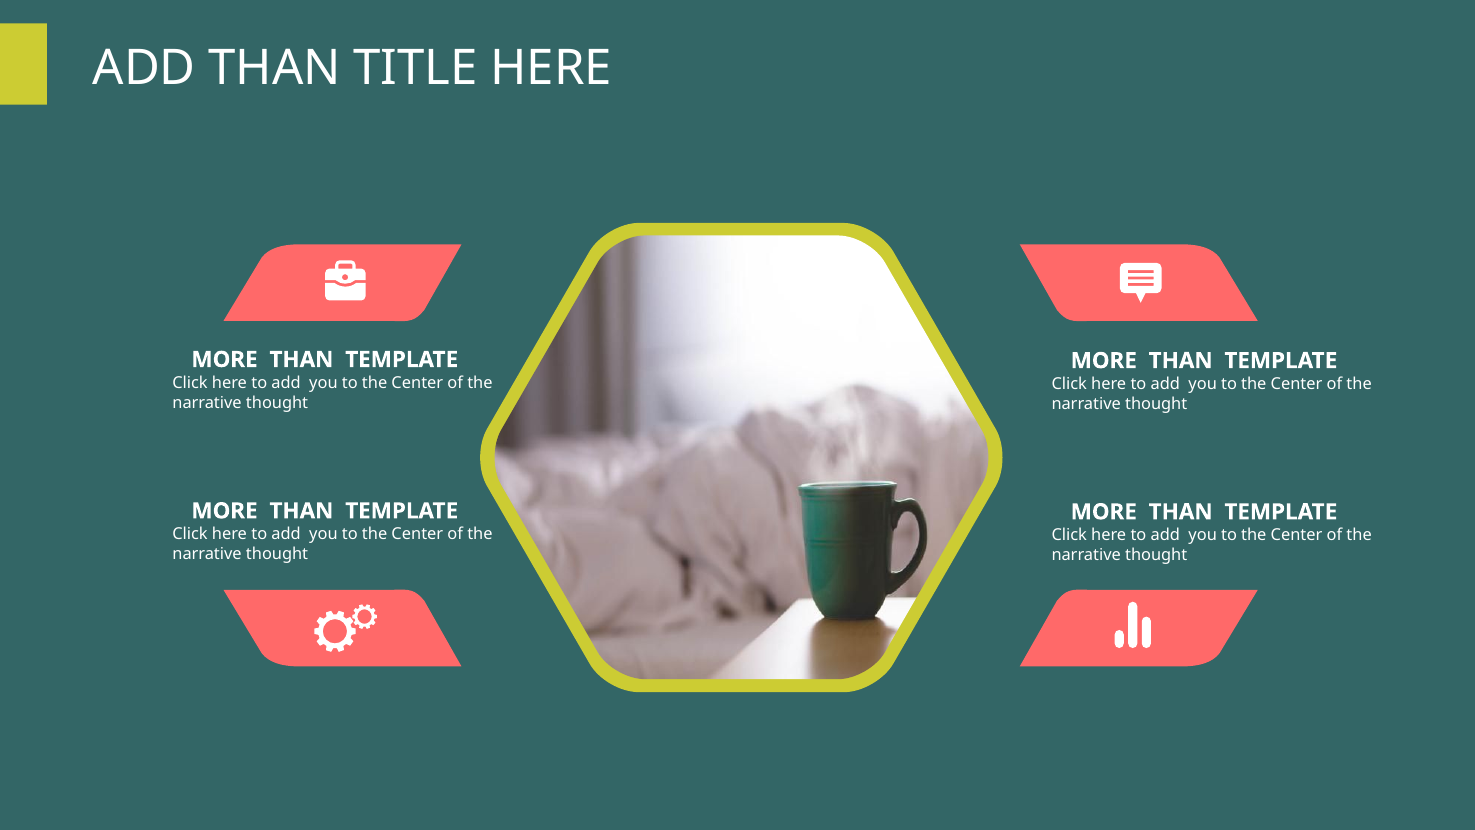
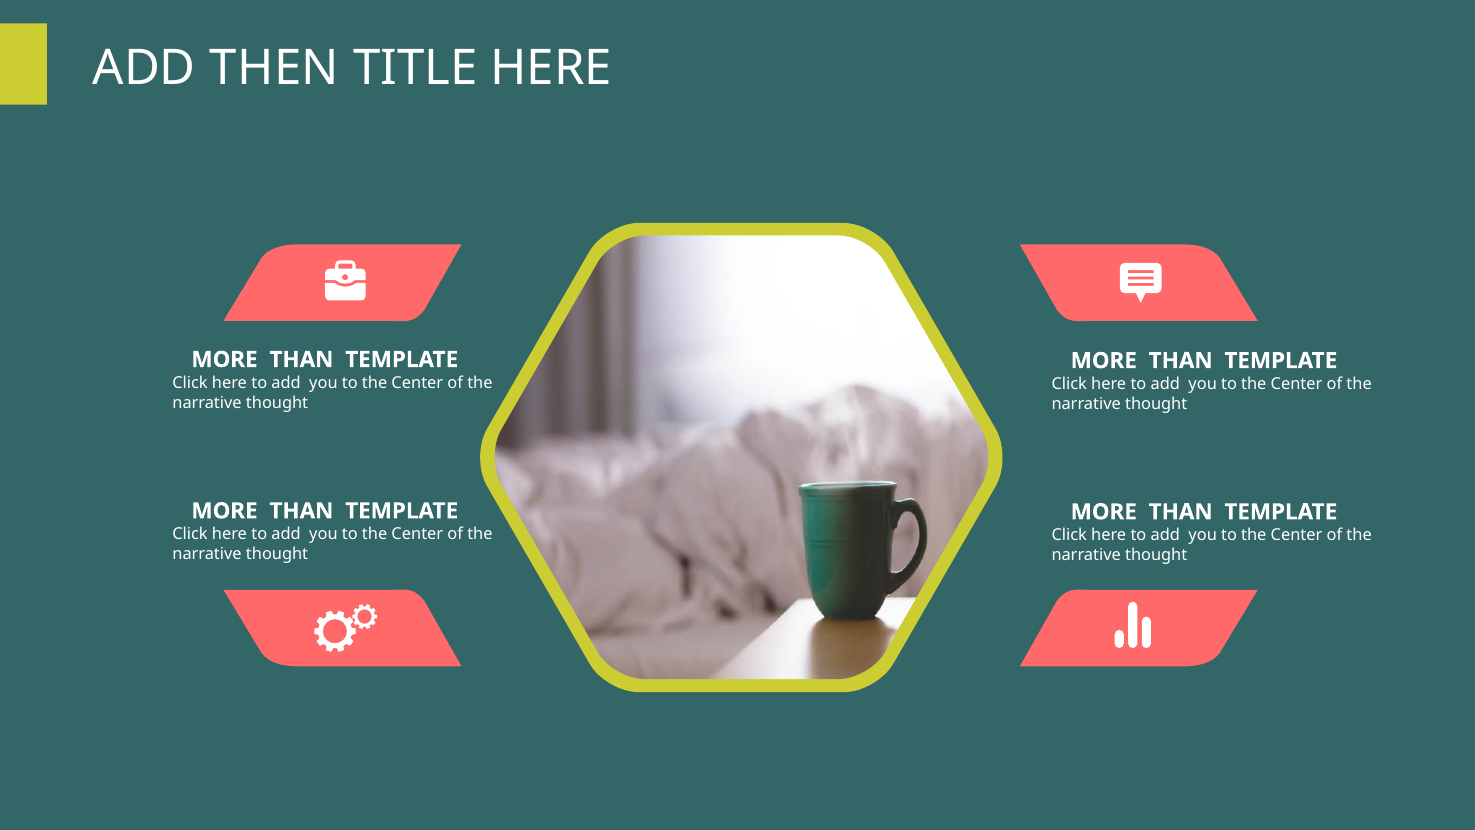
ADD THAN: THAN -> THEN
